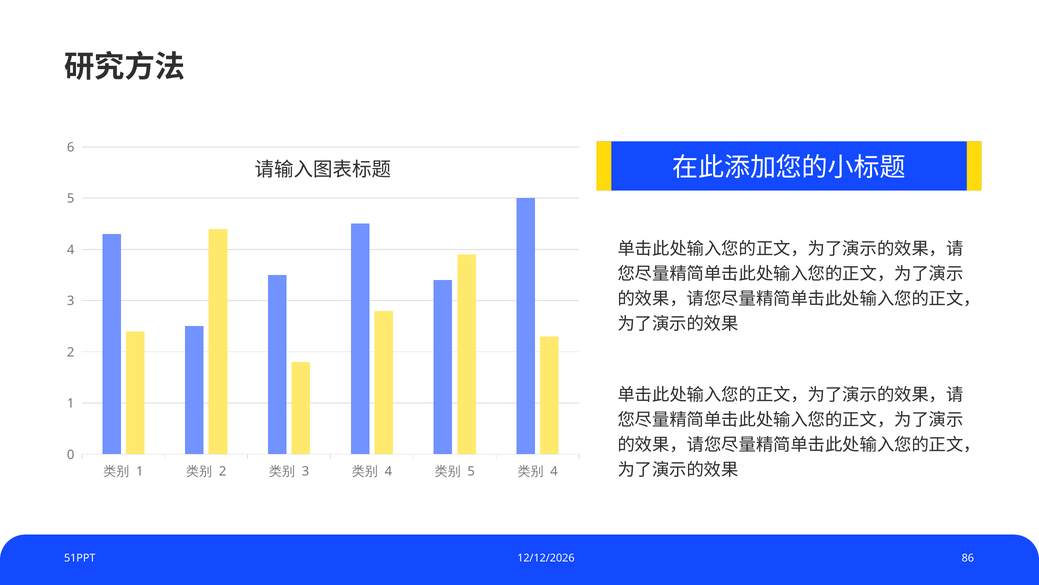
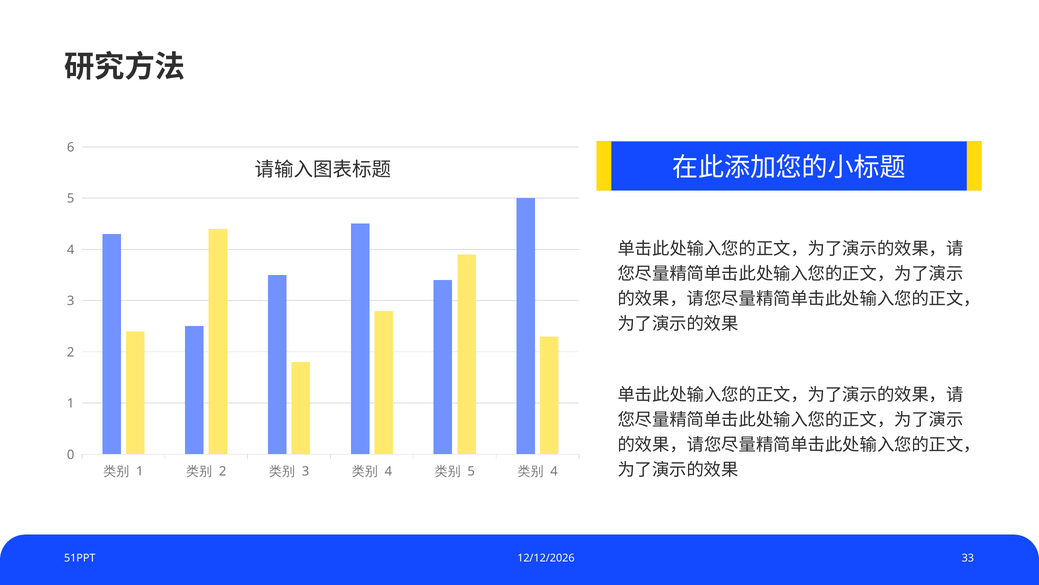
86: 86 -> 33
